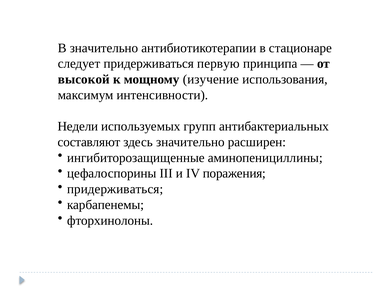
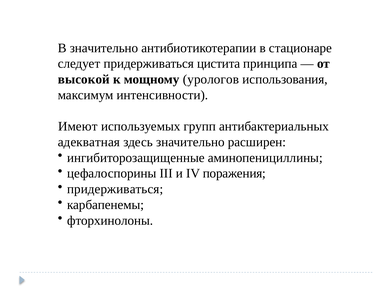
первую: первую -> цистита
изучение: изучение -> урологов
Недели: Недели -> Имеют
составляют: составляют -> адекватная
